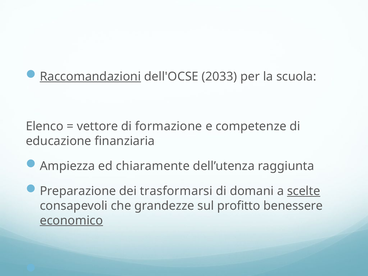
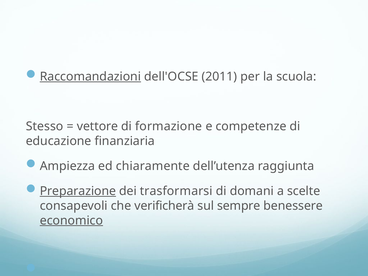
2033: 2033 -> 2011
Elenco: Elenco -> Stesso
Preparazione underline: none -> present
scelte underline: present -> none
grandezze: grandezze -> verificherà
profitto: profitto -> sempre
